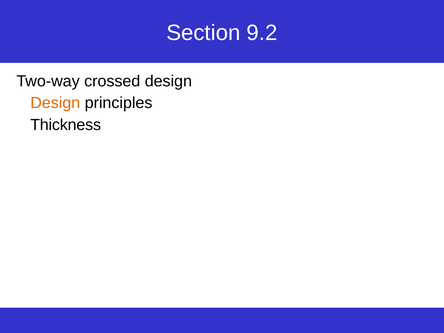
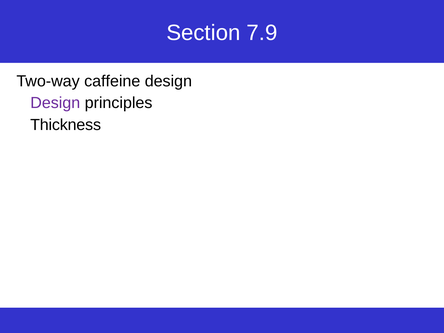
9.2: 9.2 -> 7.9
crossed: crossed -> caffeine
Design at (55, 103) colour: orange -> purple
